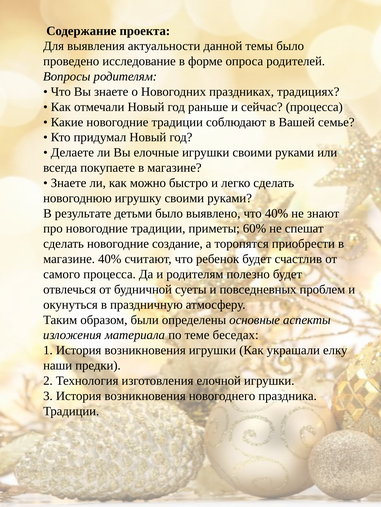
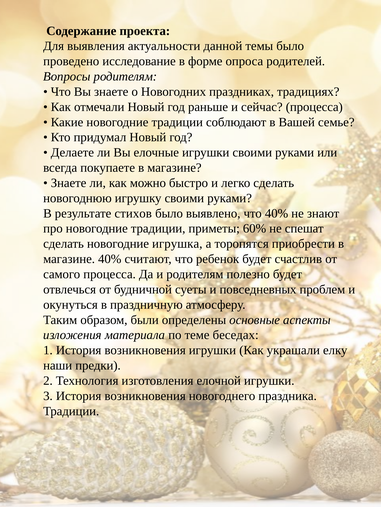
детьми: детьми -> стихов
создание: создание -> игрушка
